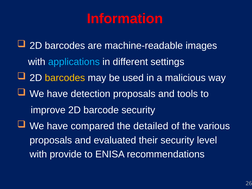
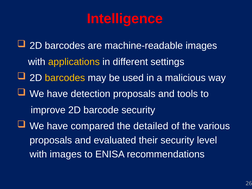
Information: Information -> Intelligence
applications colour: light blue -> yellow
with provide: provide -> images
